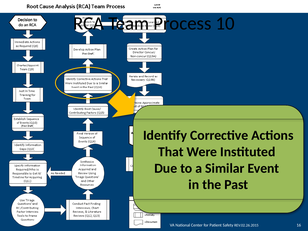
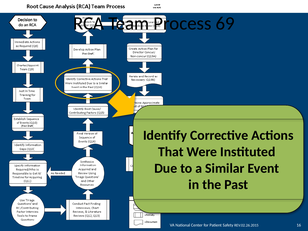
10: 10 -> 69
